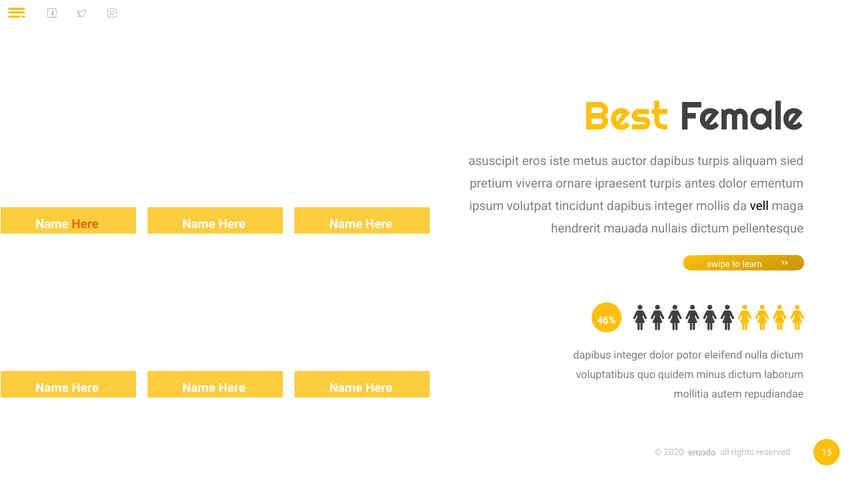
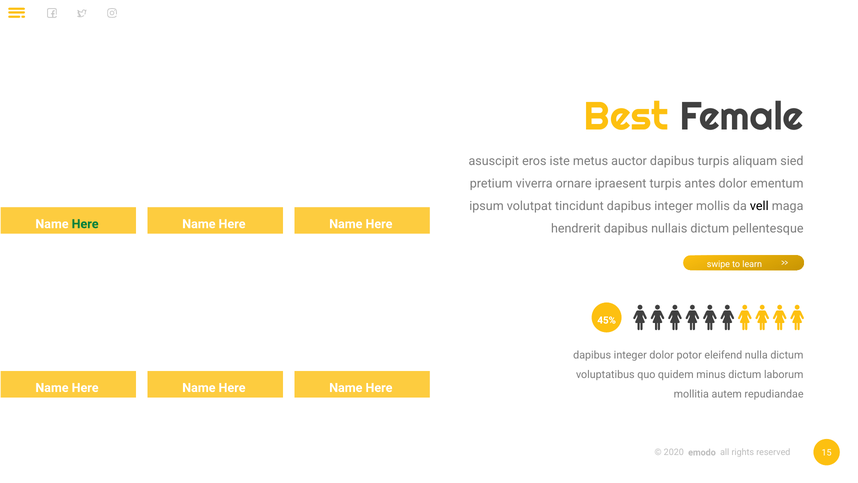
Here at (85, 224) colour: orange -> green
hendrerit mauada: mauada -> dapibus
46%: 46% -> 45%
